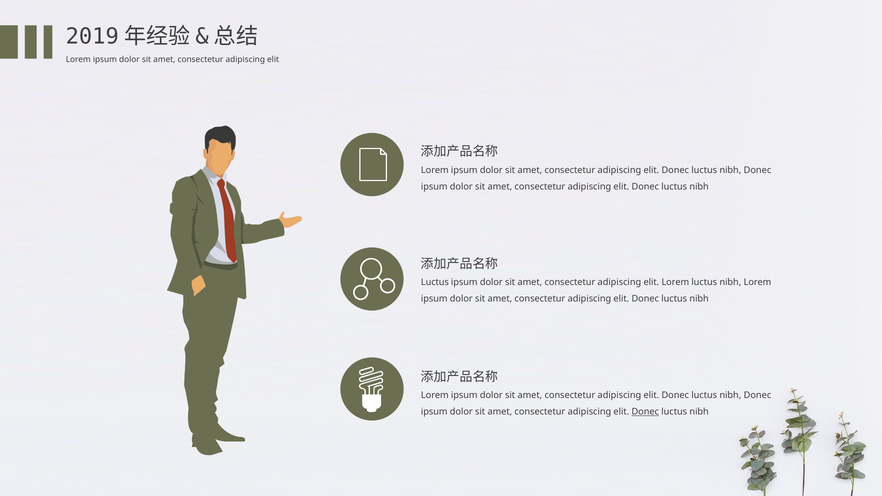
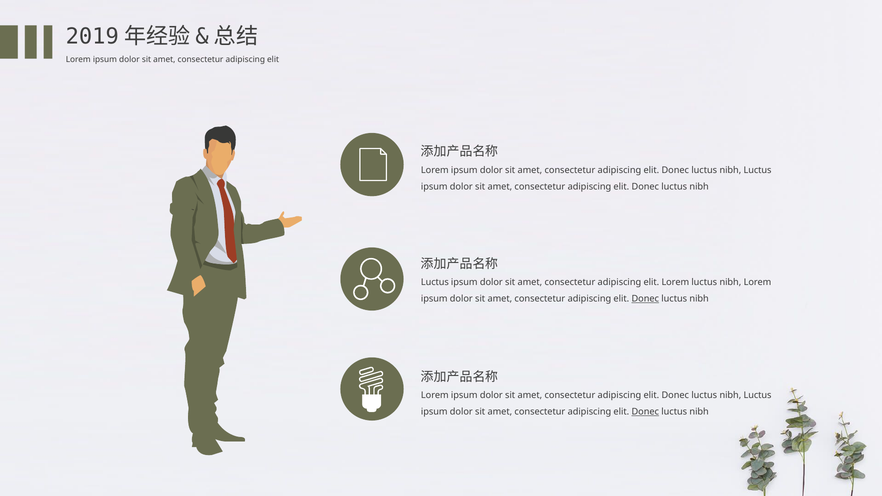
Donec at (757, 170): Donec -> Luctus
Donec at (645, 299) underline: none -> present
Donec at (757, 395): Donec -> Luctus
